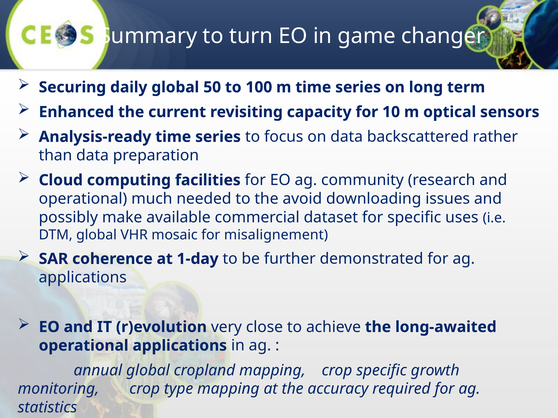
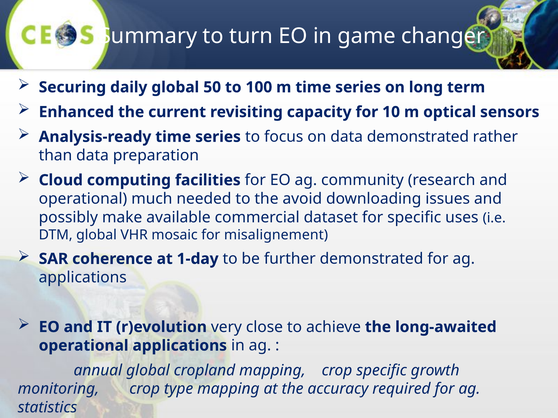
data backscattered: backscattered -> demonstrated
